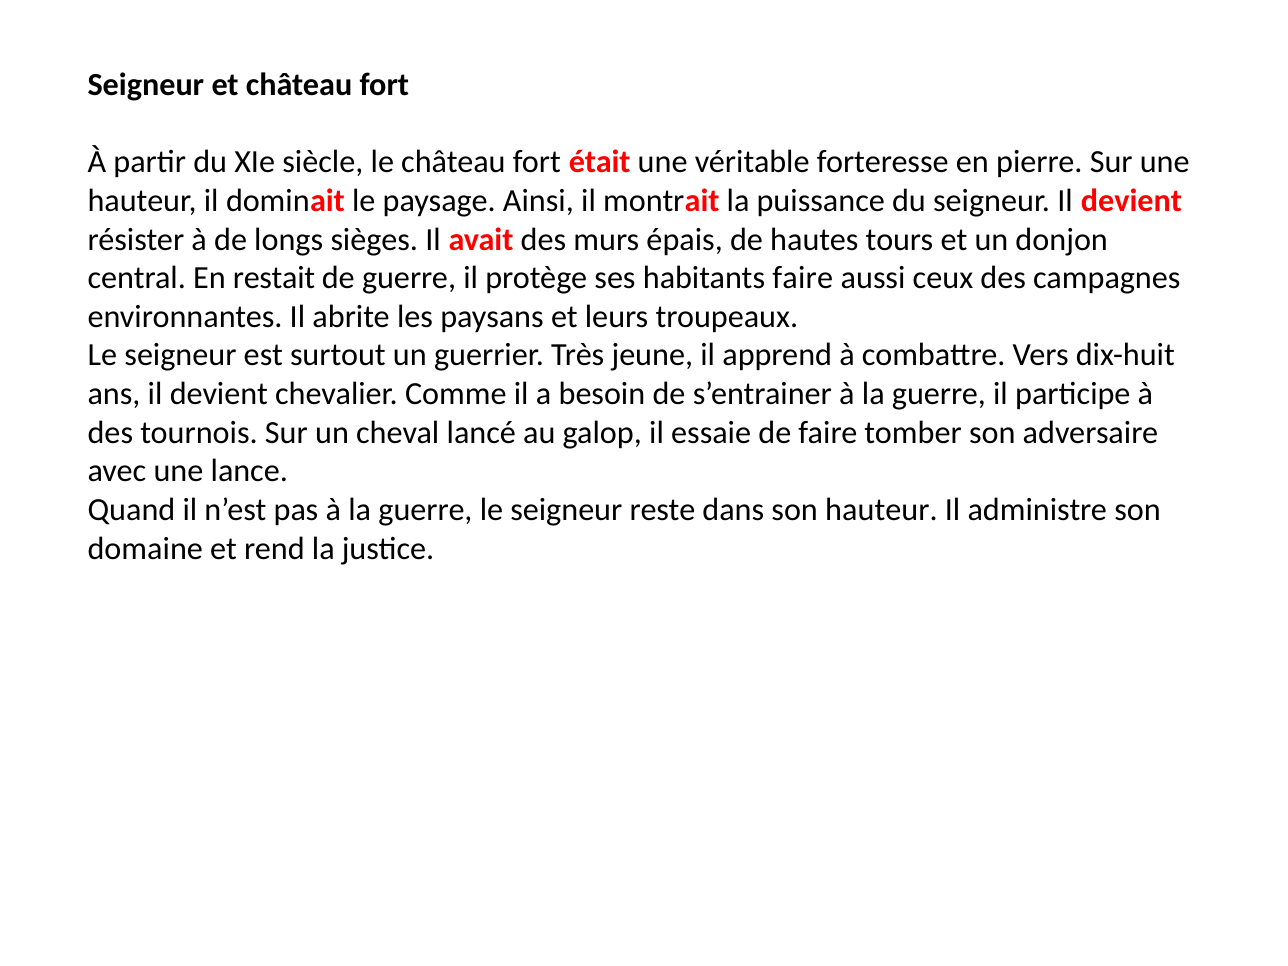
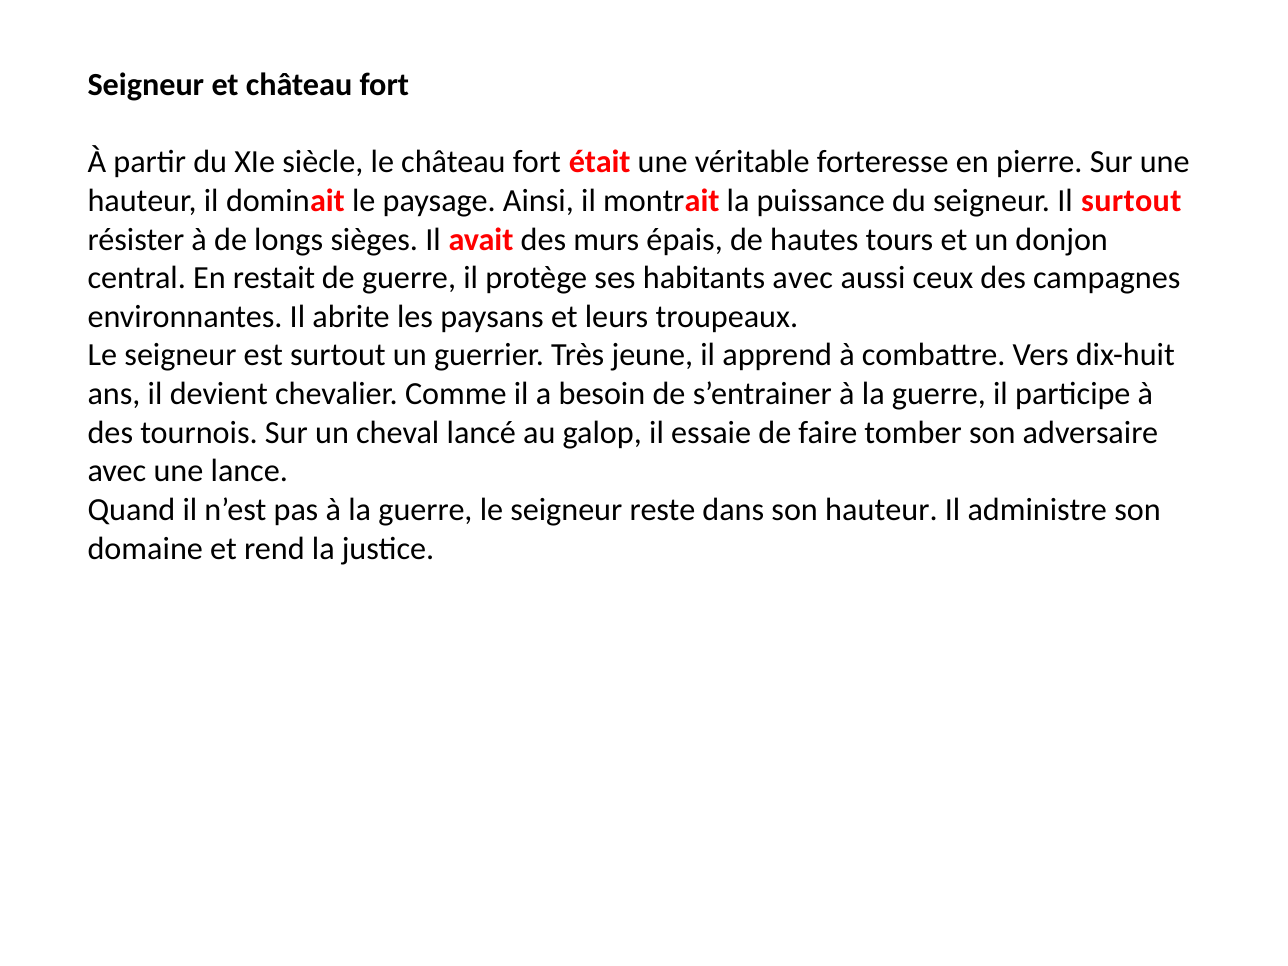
seigneur Il devient: devient -> surtout
habitants faire: faire -> avec
